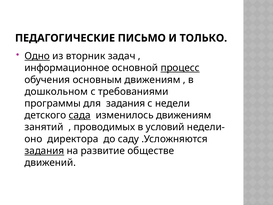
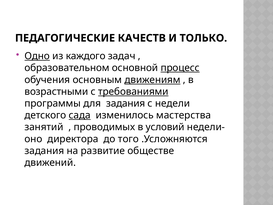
ПИСЬМО: ПИСЬМО -> КАЧЕСТВ
вторник: вторник -> каждого
информационное: информационное -> образовательном
движениям at (152, 80) underline: none -> present
дошкольном: дошкольном -> возрастными
требованиями underline: none -> present
изменилось движениям: движениям -> мастерства
саду: саду -> того
задания at (44, 151) underline: present -> none
